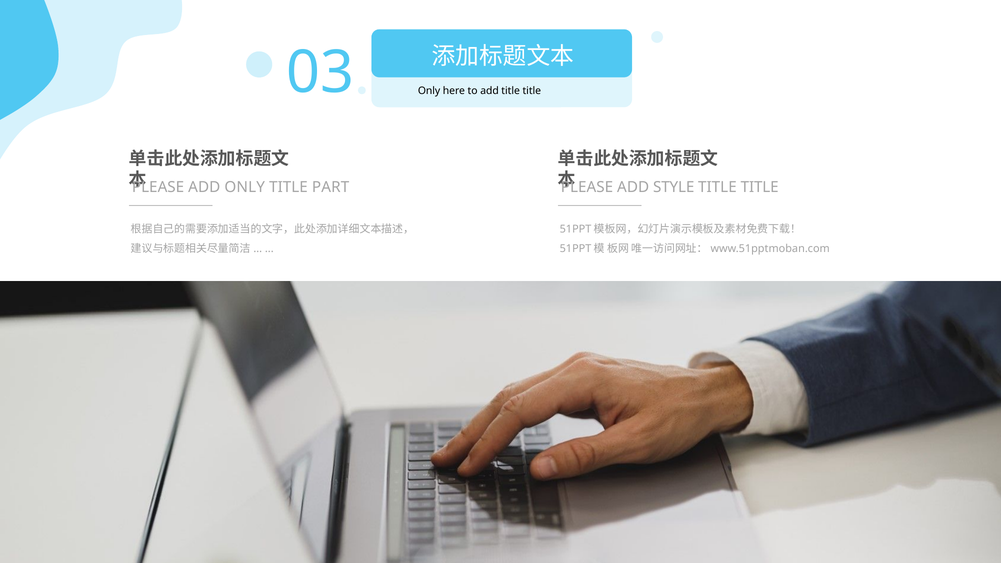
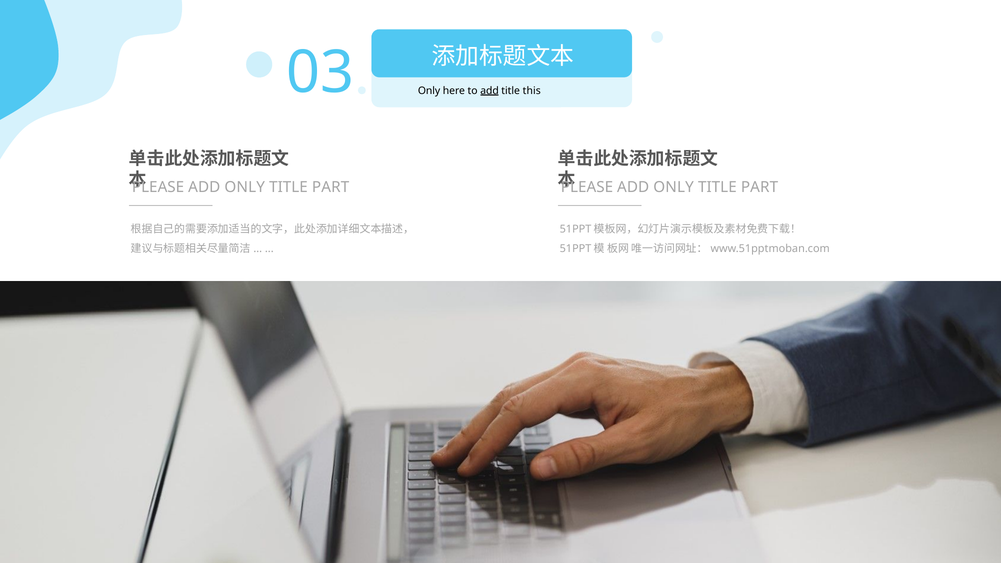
add at (490, 91) underline: none -> present
title at (532, 91): title -> this
STYLE at (674, 187): STYLE -> ONLY
TITLE at (760, 187): TITLE -> PART
